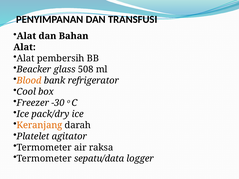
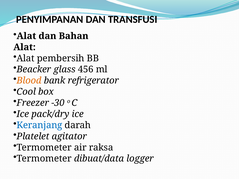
508: 508 -> 456
Keranjang colour: orange -> blue
sepatu/data: sepatu/data -> dibuat/data
